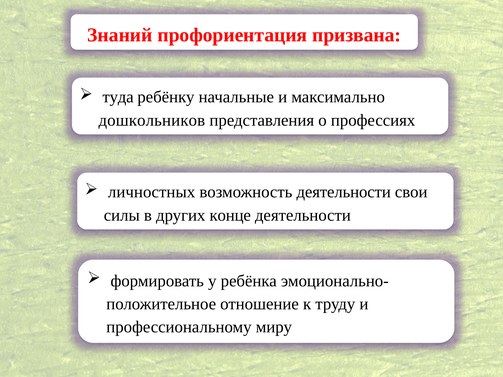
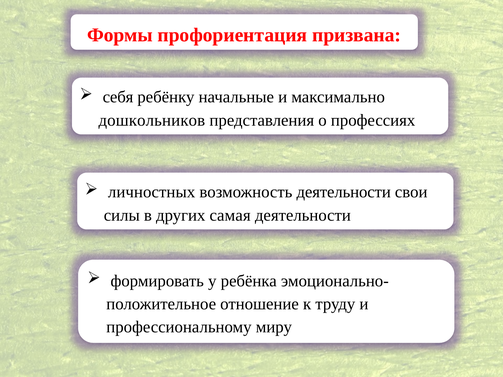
Знаний: Знаний -> Формы
туда: туда -> себя
конце: конце -> самая
